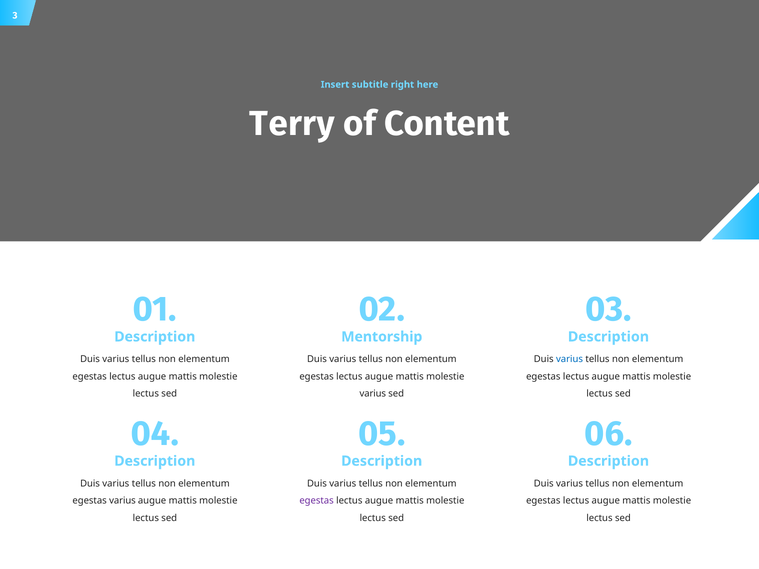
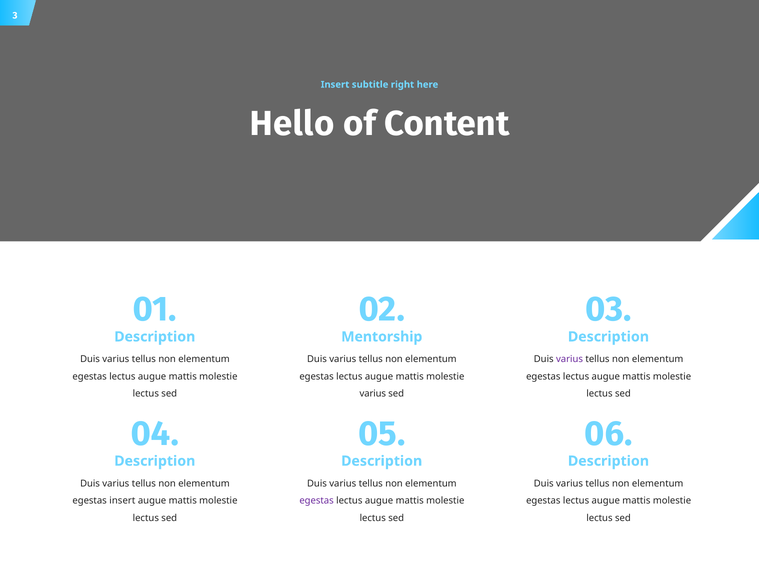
Terry: Terry -> Hello
varius at (569, 359) colour: blue -> purple
egestas varius: varius -> insert
